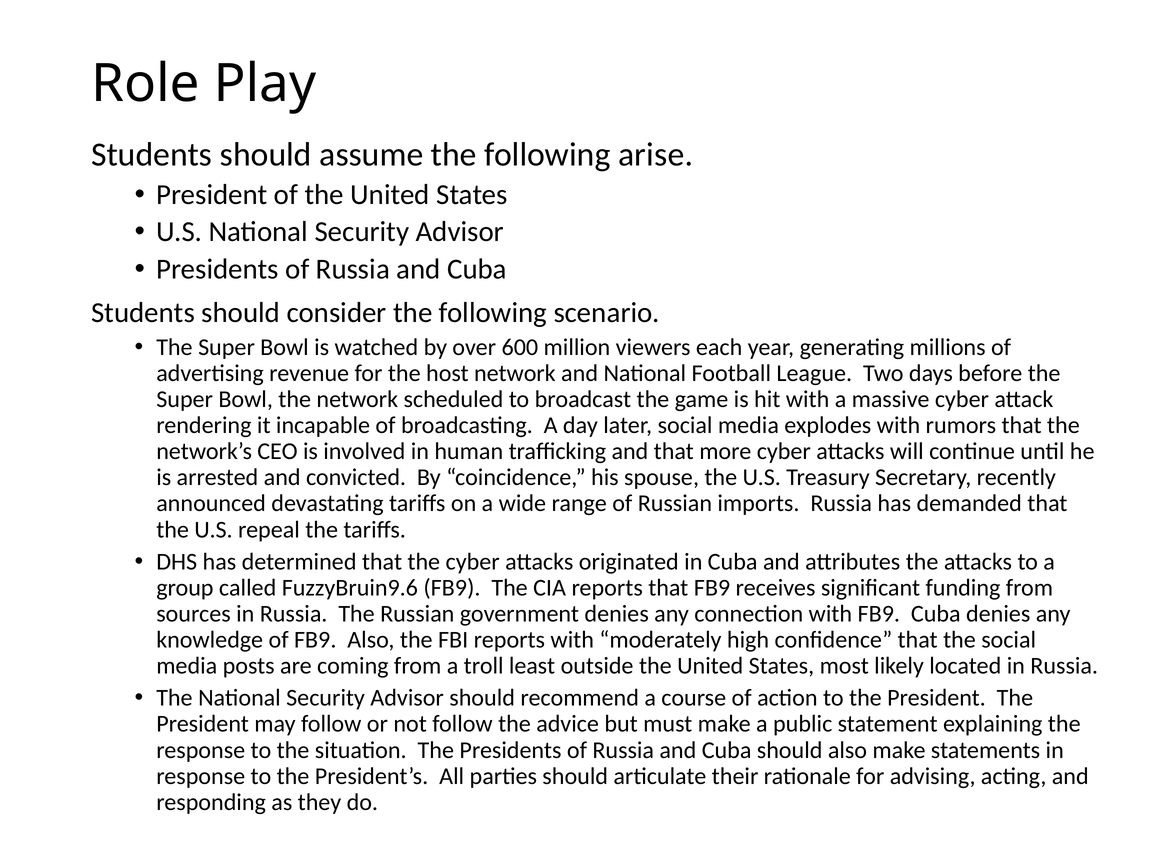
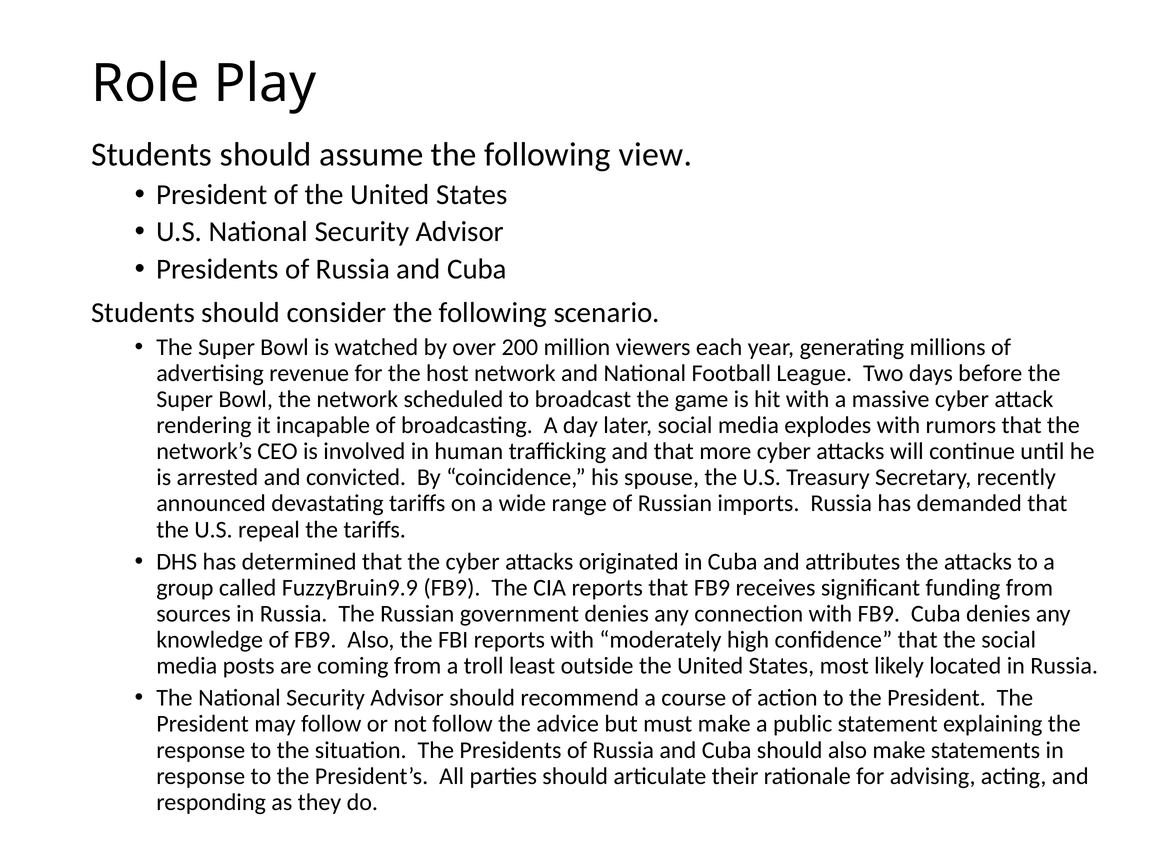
arise: arise -> view
600: 600 -> 200
FuzzyBruin9.6: FuzzyBruin9.6 -> FuzzyBruin9.9
